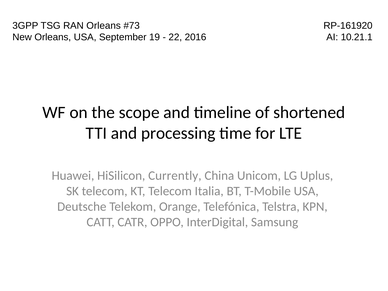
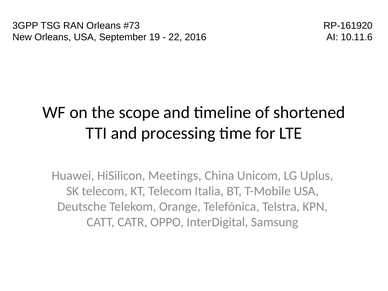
10.21.1: 10.21.1 -> 10.11.6
Currently: Currently -> Meetings
